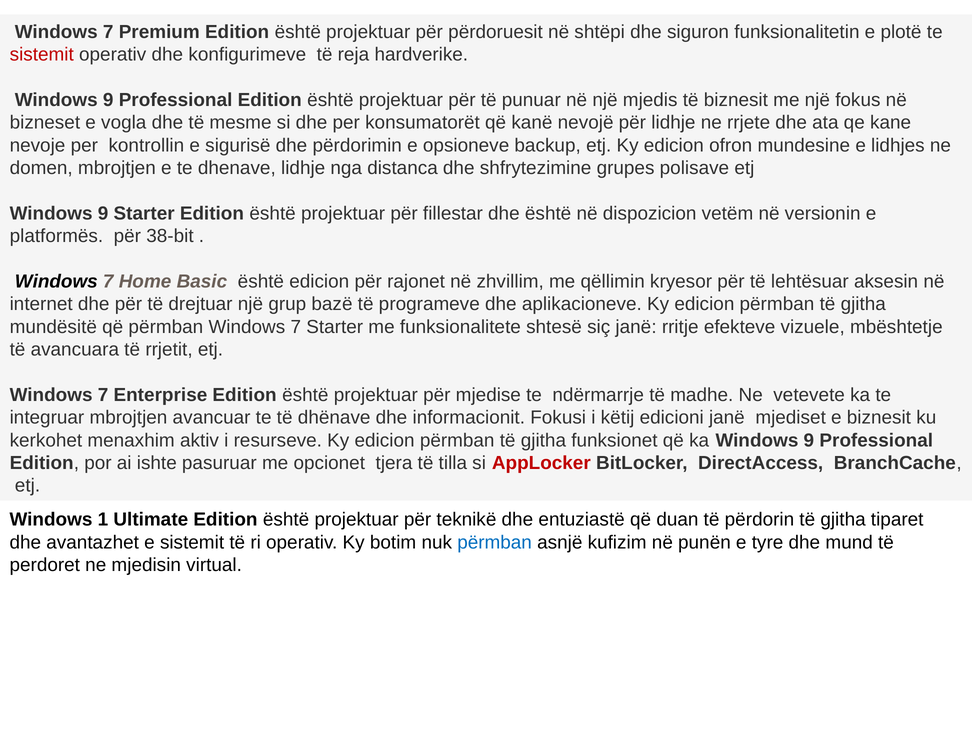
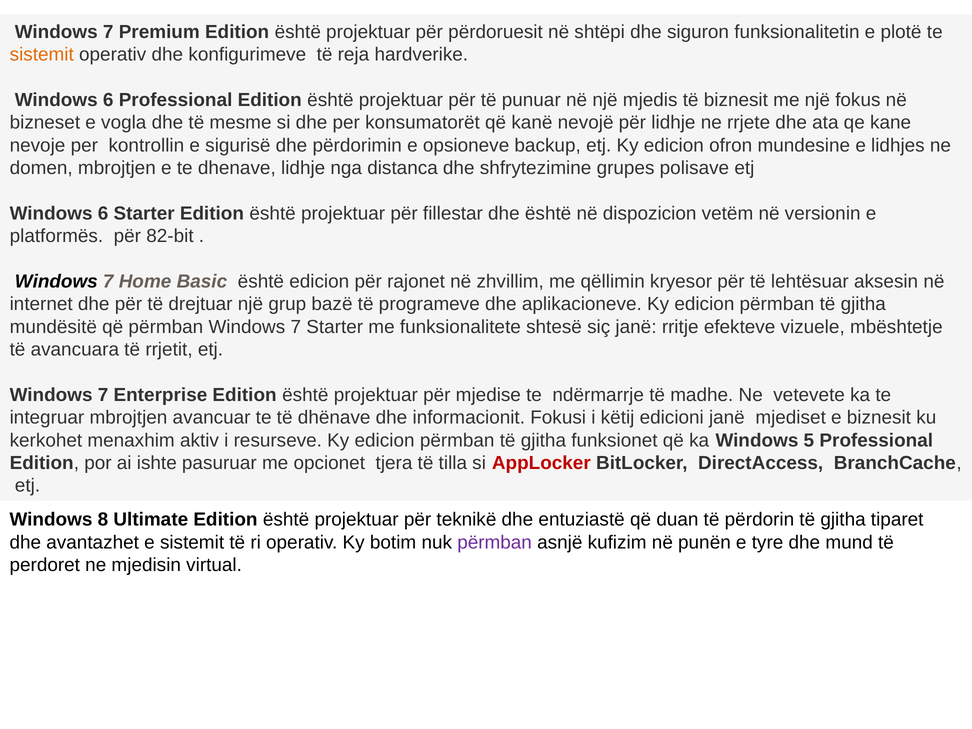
sistemit at (42, 55) colour: red -> orange
9 at (108, 100): 9 -> 6
9 at (103, 213): 9 -> 6
38-bit: 38-bit -> 82-bit
ka Windows 9: 9 -> 5
1: 1 -> 8
përmban at (495, 542) colour: blue -> purple
